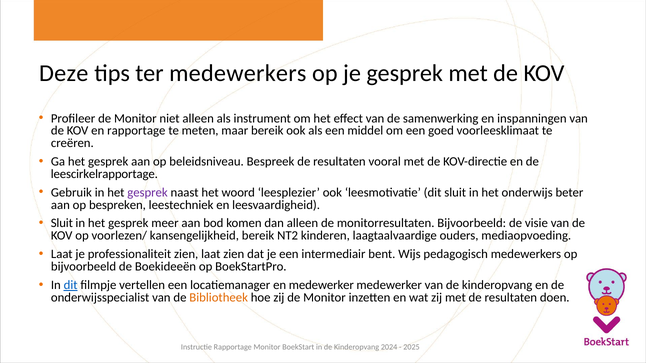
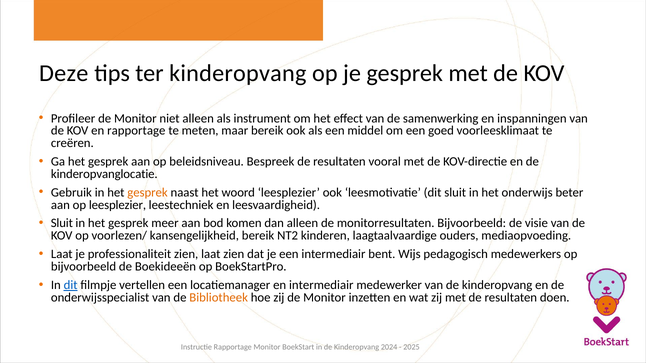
ter medewerkers: medewerkers -> kinderopvang
leescirkelrapportage: leescirkelrapportage -> kinderopvanglocatie
gesprek at (148, 193) colour: purple -> orange
op bespreken: bespreken -> leesplezier
en medewerker: medewerker -> intermediair
